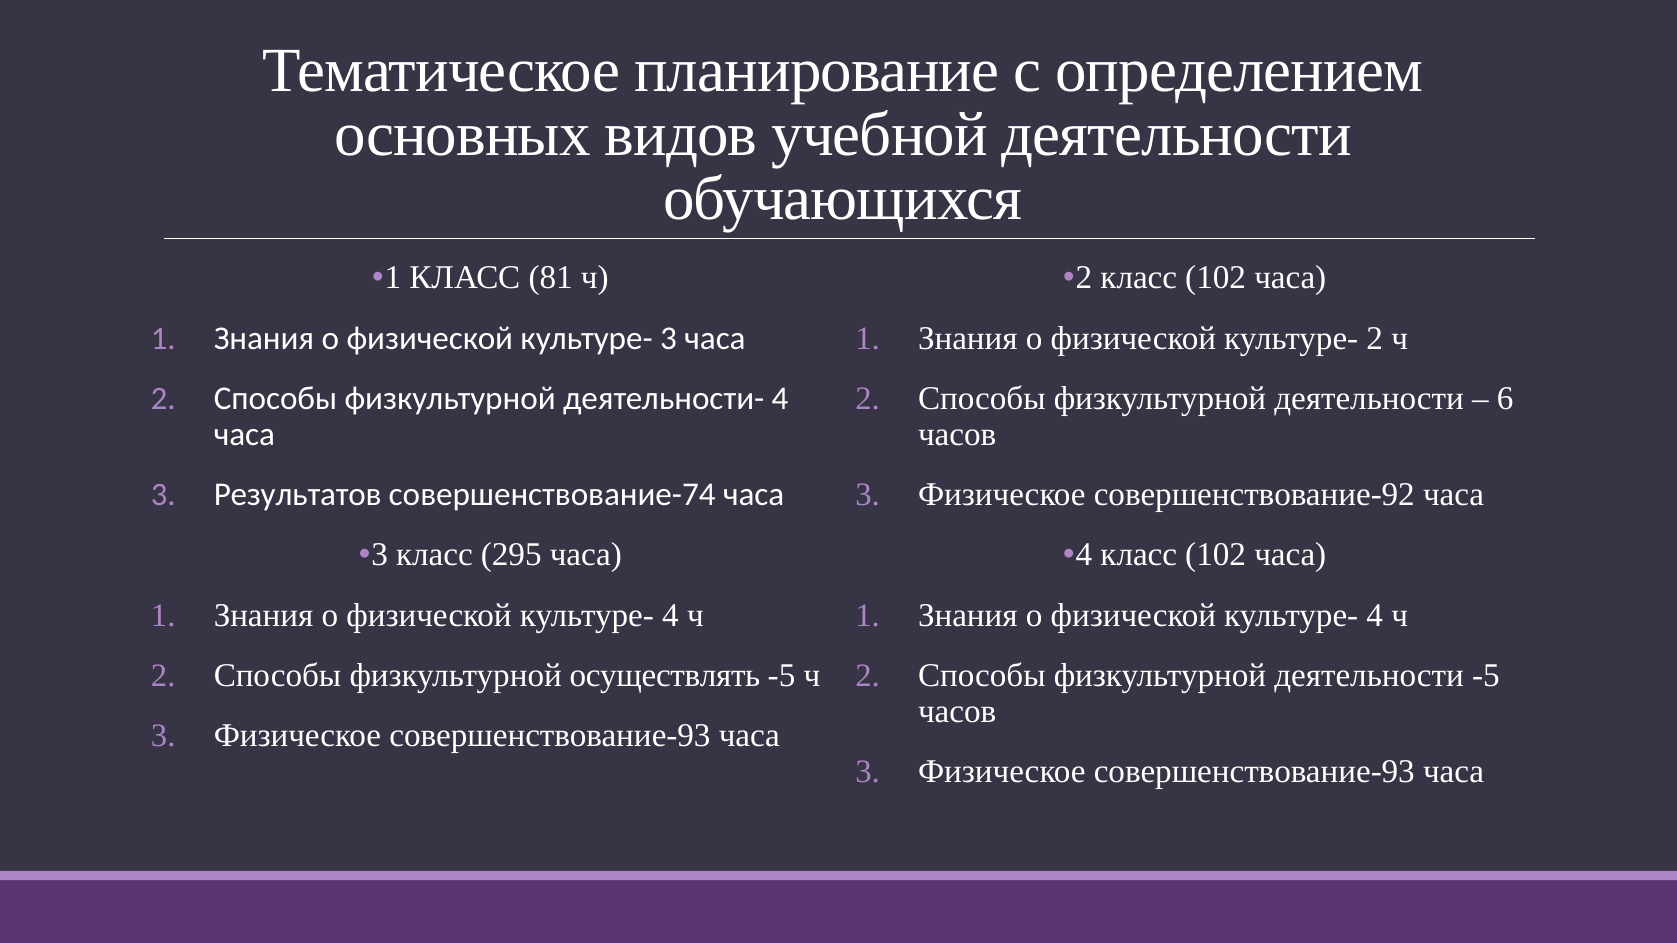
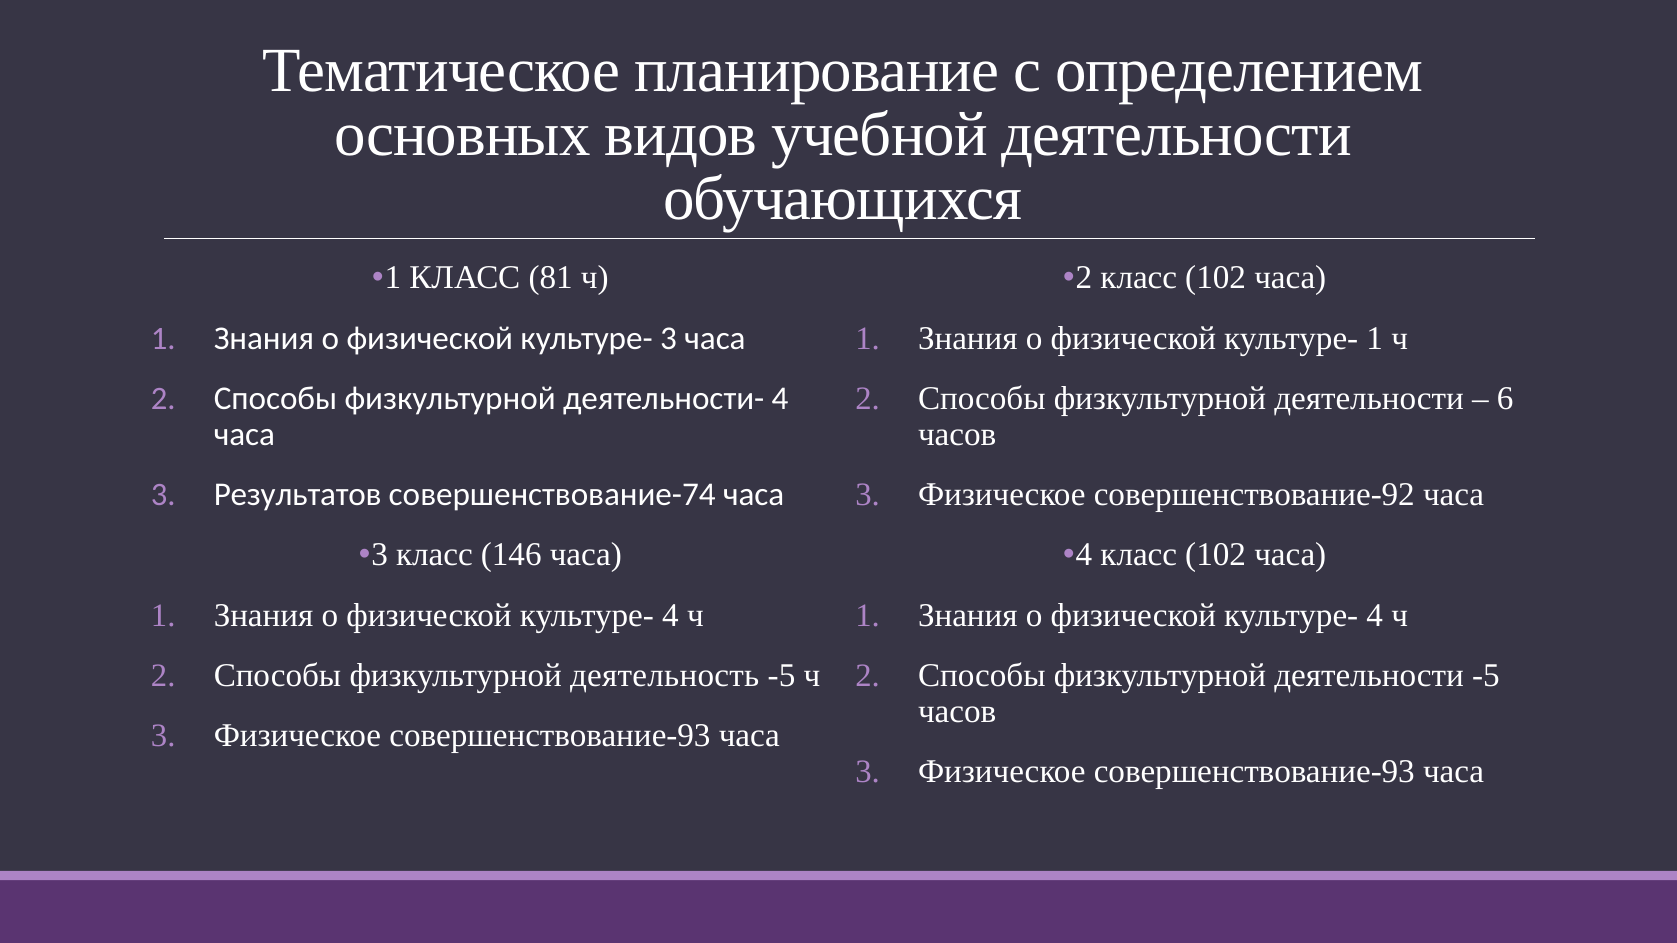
культуре- 2: 2 -> 1
295: 295 -> 146
осуществлять: осуществлять -> деятельность
